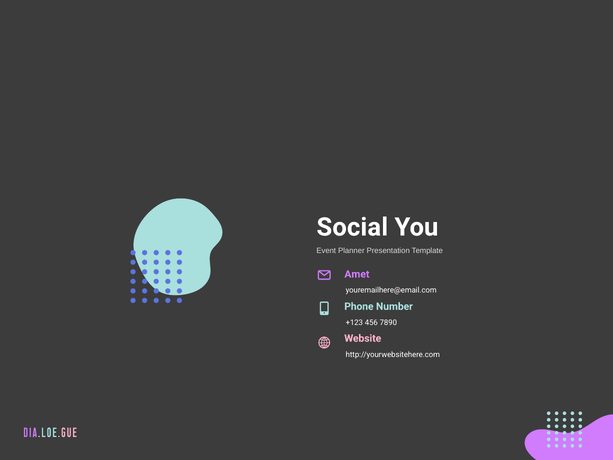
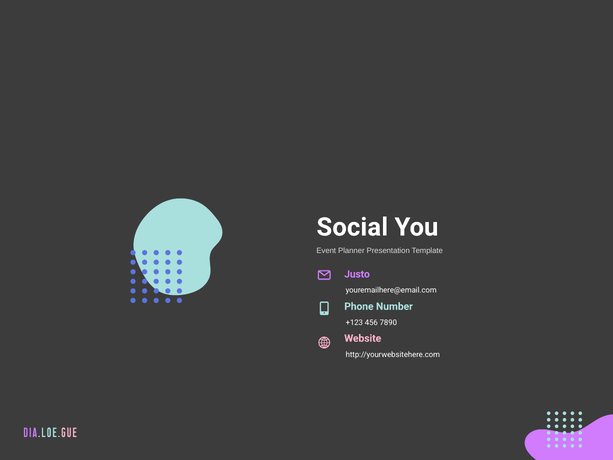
Amet: Amet -> Justo
